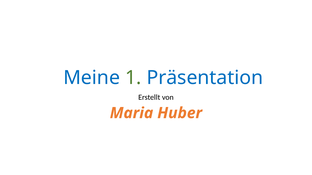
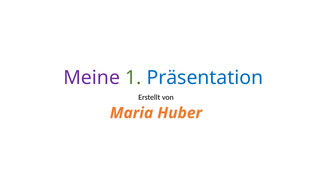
Meine colour: blue -> purple
